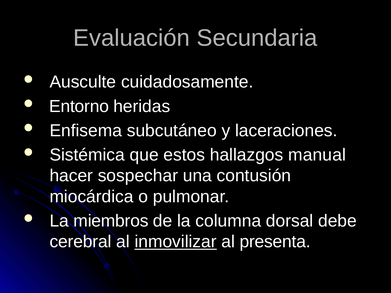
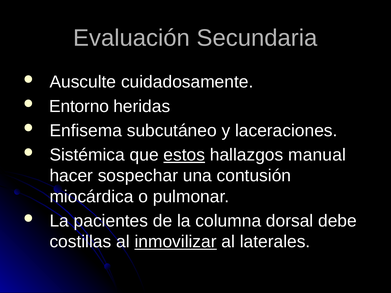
estos underline: none -> present
miembros: miembros -> pacientes
cerebral: cerebral -> costillas
presenta: presenta -> laterales
